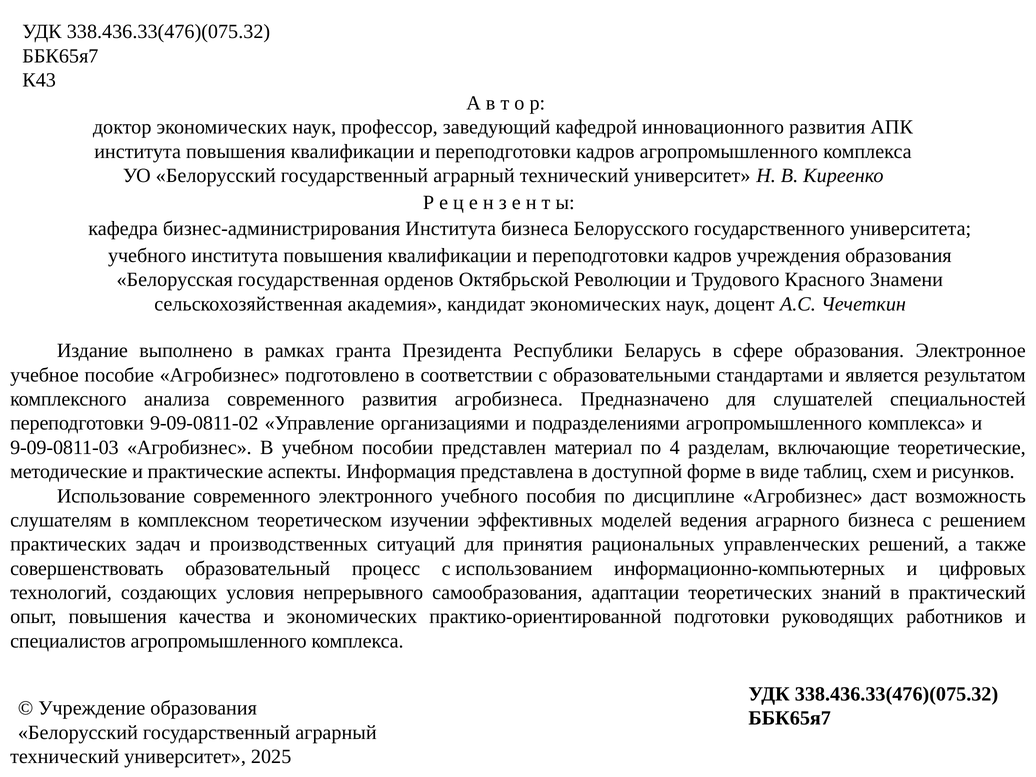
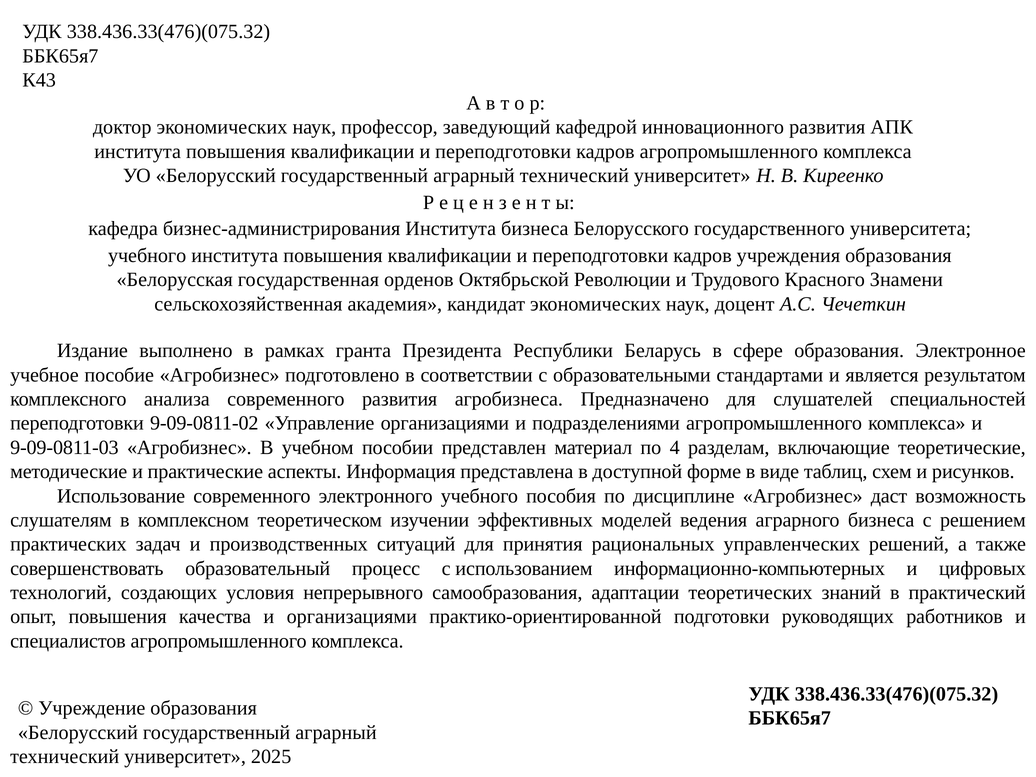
и экономических: экономических -> организациями
